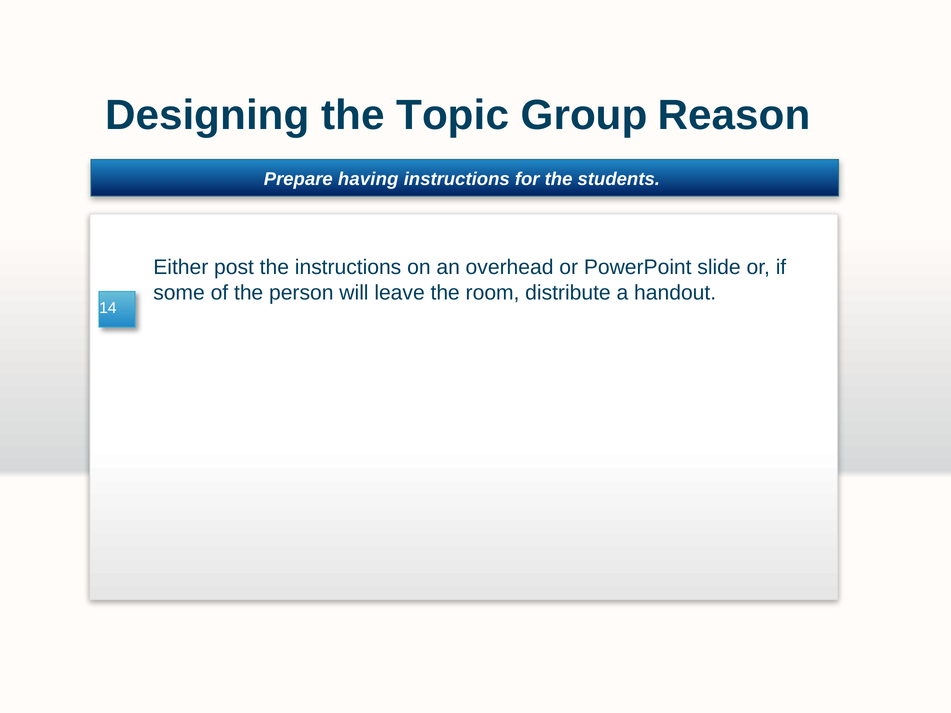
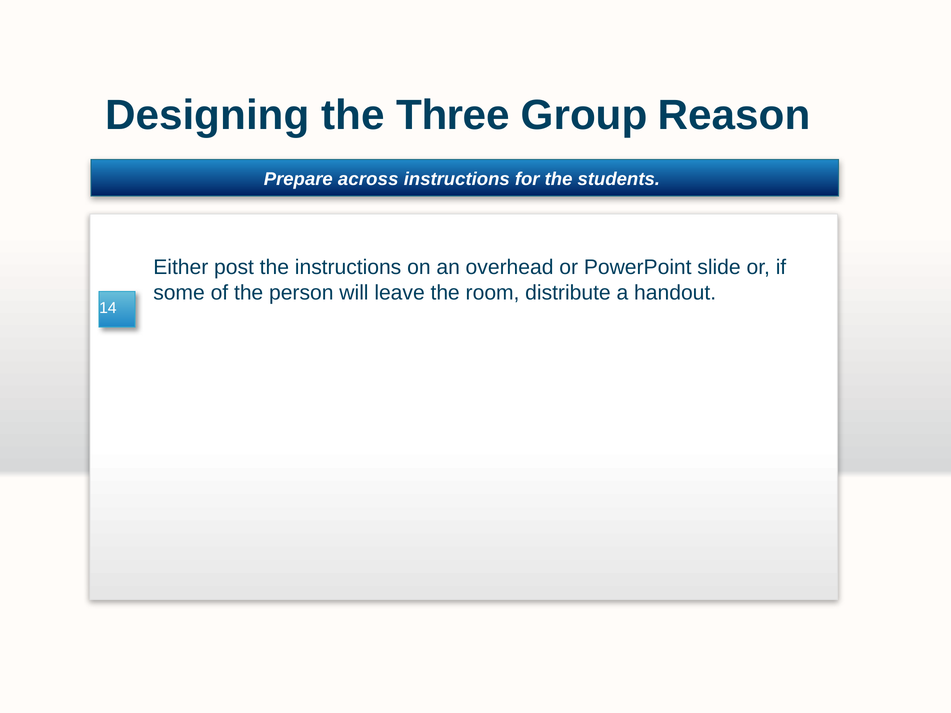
Topic: Topic -> Three
having: having -> across
